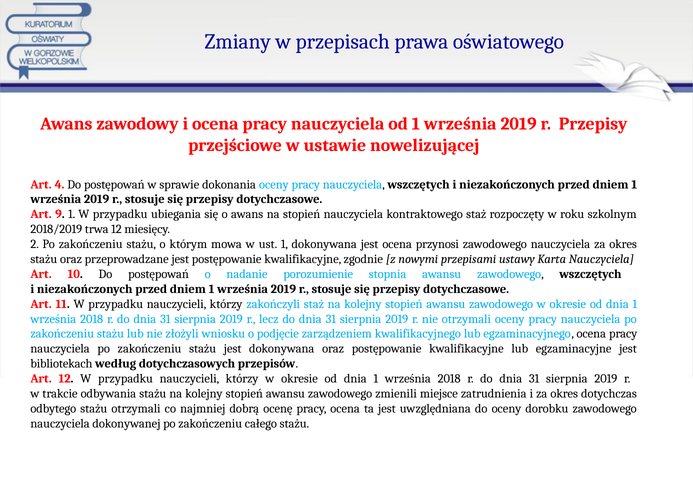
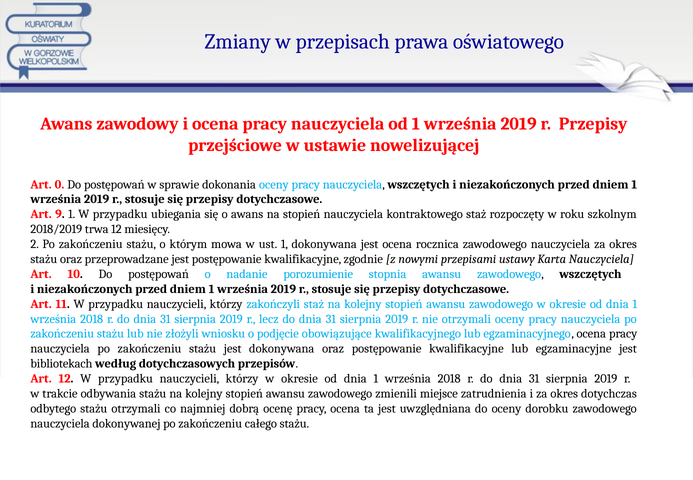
4: 4 -> 0
przynosi: przynosi -> rocznica
zarządzeniem: zarządzeniem -> obowiązujące
